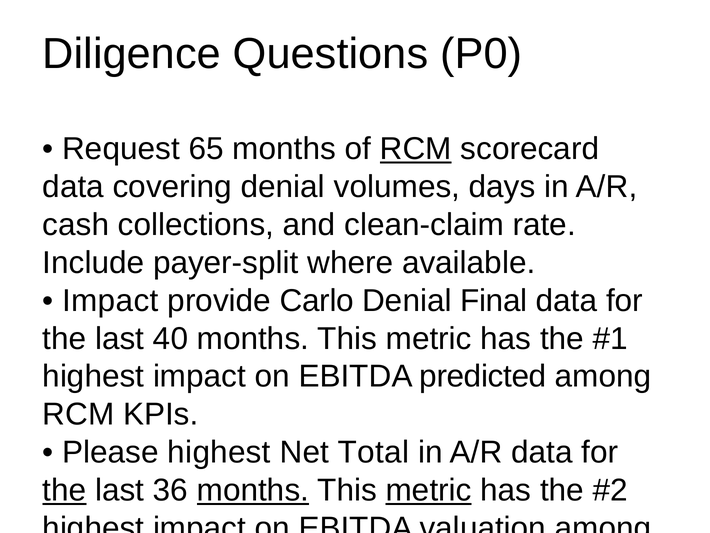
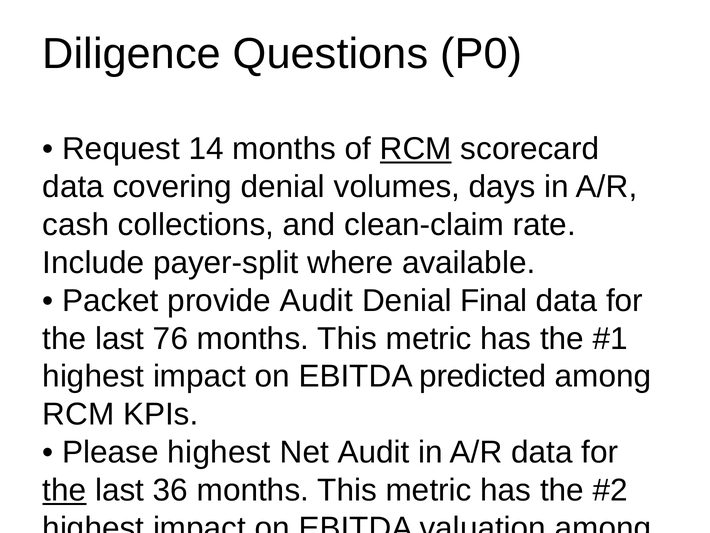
65: 65 -> 14
Impact at (110, 300): Impact -> Packet
provide Carlo: Carlo -> Audit
40: 40 -> 76
Net Total: Total -> Audit
months at (253, 490) underline: present -> none
metric at (429, 490) underline: present -> none
